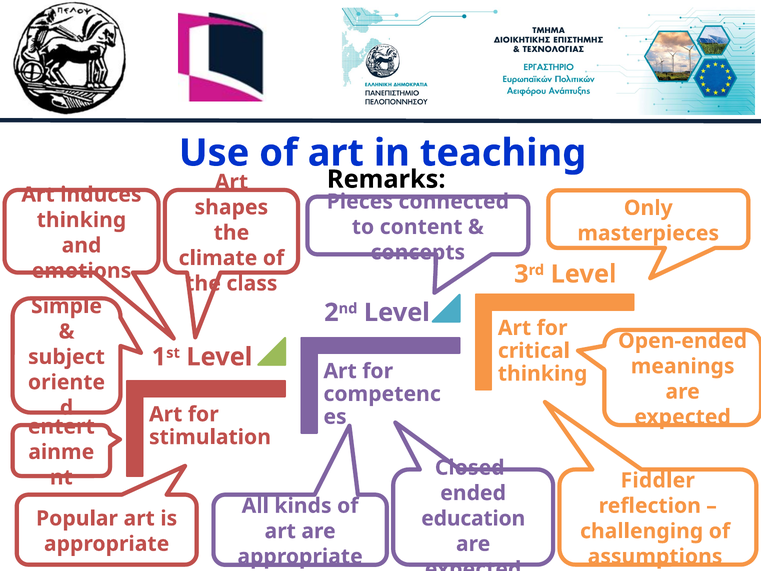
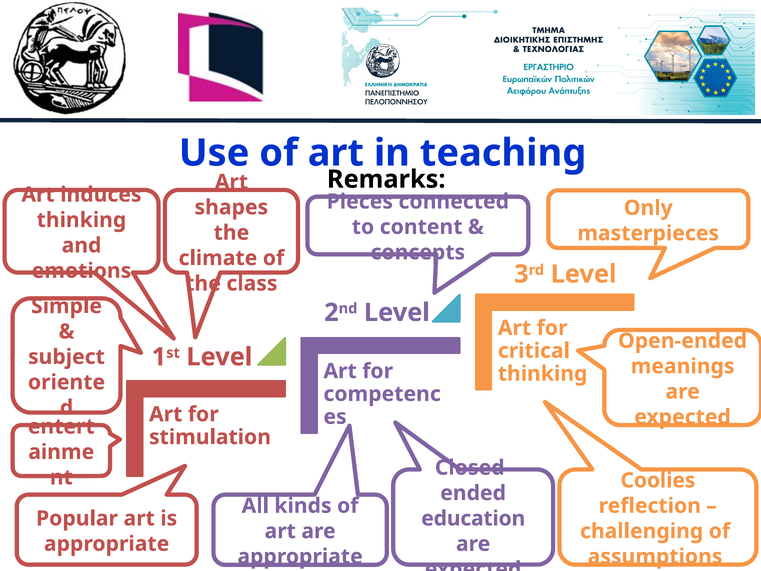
Fiddler: Fiddler -> Coolies
